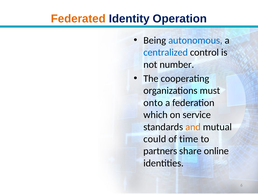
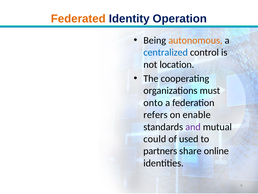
autonomous colour: blue -> orange
number: number -> location
which: which -> refers
service: service -> enable
and colour: orange -> purple
time: time -> used
